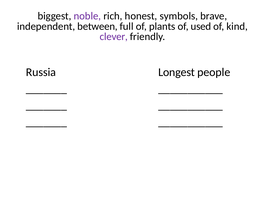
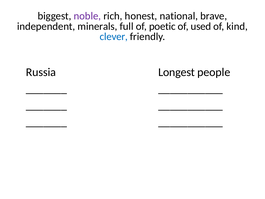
symbols: symbols -> national
between: between -> minerals
plants: plants -> poetic
clever colour: purple -> blue
